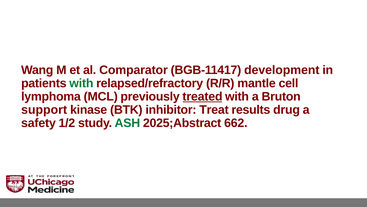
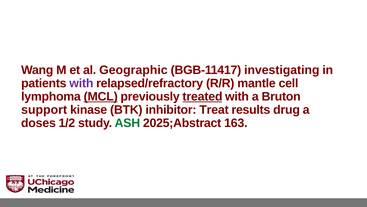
Comparator: Comparator -> Geographic
development: development -> investigating
with at (81, 83) colour: green -> purple
MCL underline: none -> present
safety: safety -> doses
662: 662 -> 163
